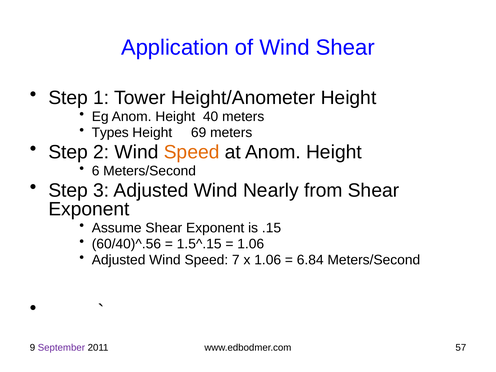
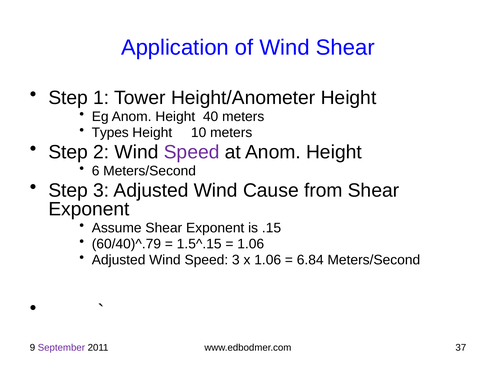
69: 69 -> 10
Speed at (192, 152) colour: orange -> purple
Nearly: Nearly -> Cause
60/40)^.56: 60/40)^.56 -> 60/40)^.79
Speed 7: 7 -> 3
57: 57 -> 37
